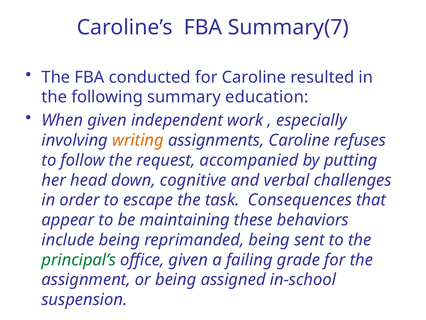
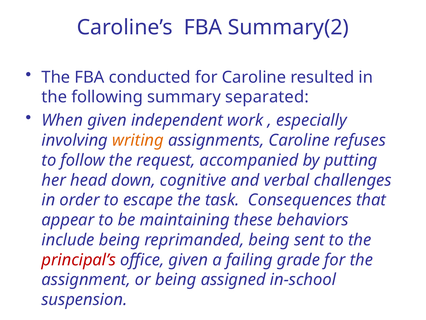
Summary(7: Summary(7 -> Summary(2
education: education -> separated
principal’s colour: green -> red
